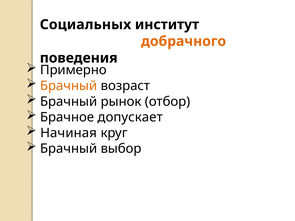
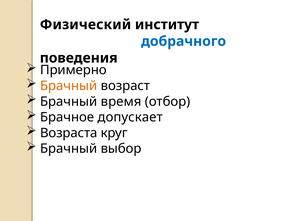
Социальных: Социальных -> Физический
добрачного colour: orange -> blue
рынок: рынок -> время
Начиная: Начиная -> Возраста
